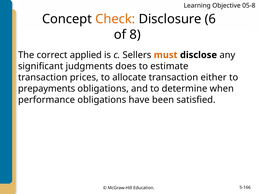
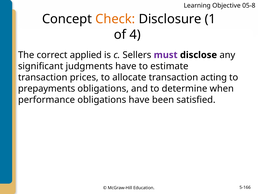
6: 6 -> 1
8: 8 -> 4
must colour: orange -> purple
judgments does: does -> have
either: either -> acting
